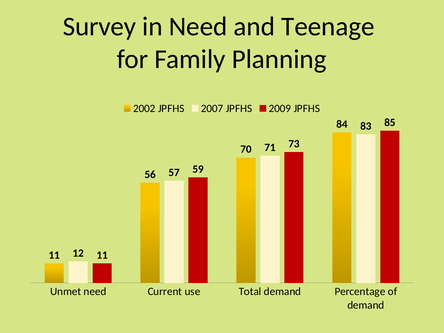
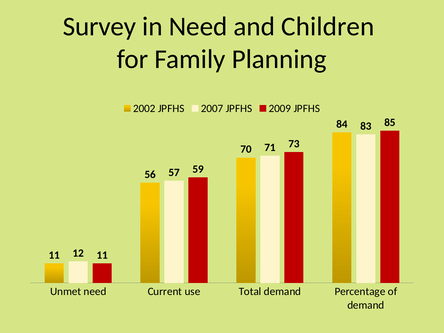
Teenage: Teenage -> Children
